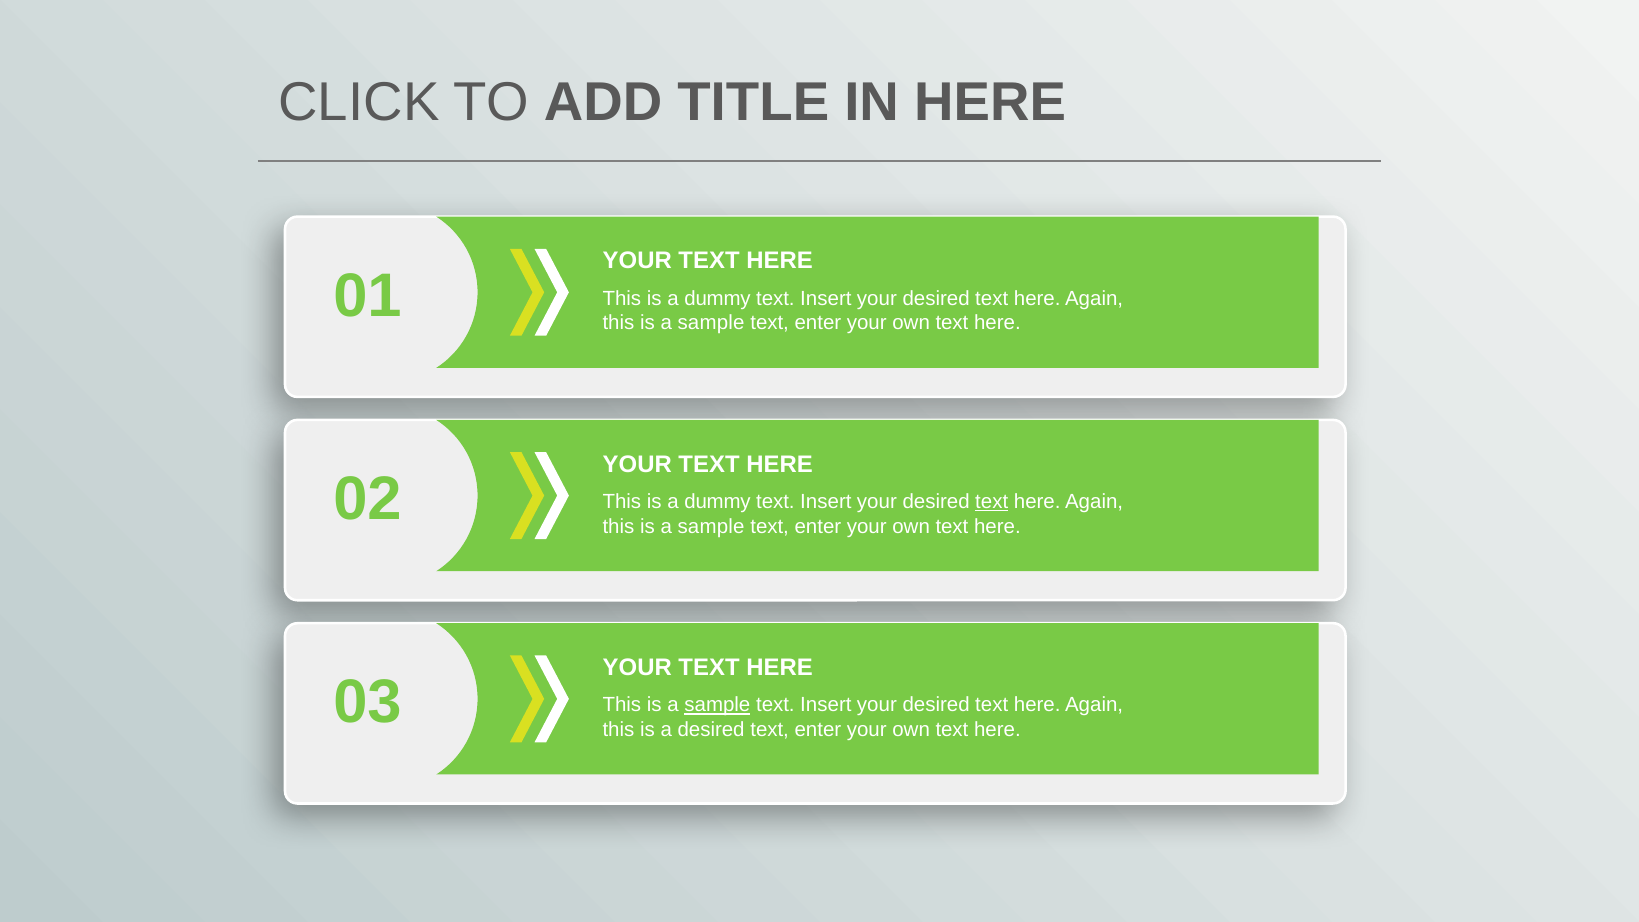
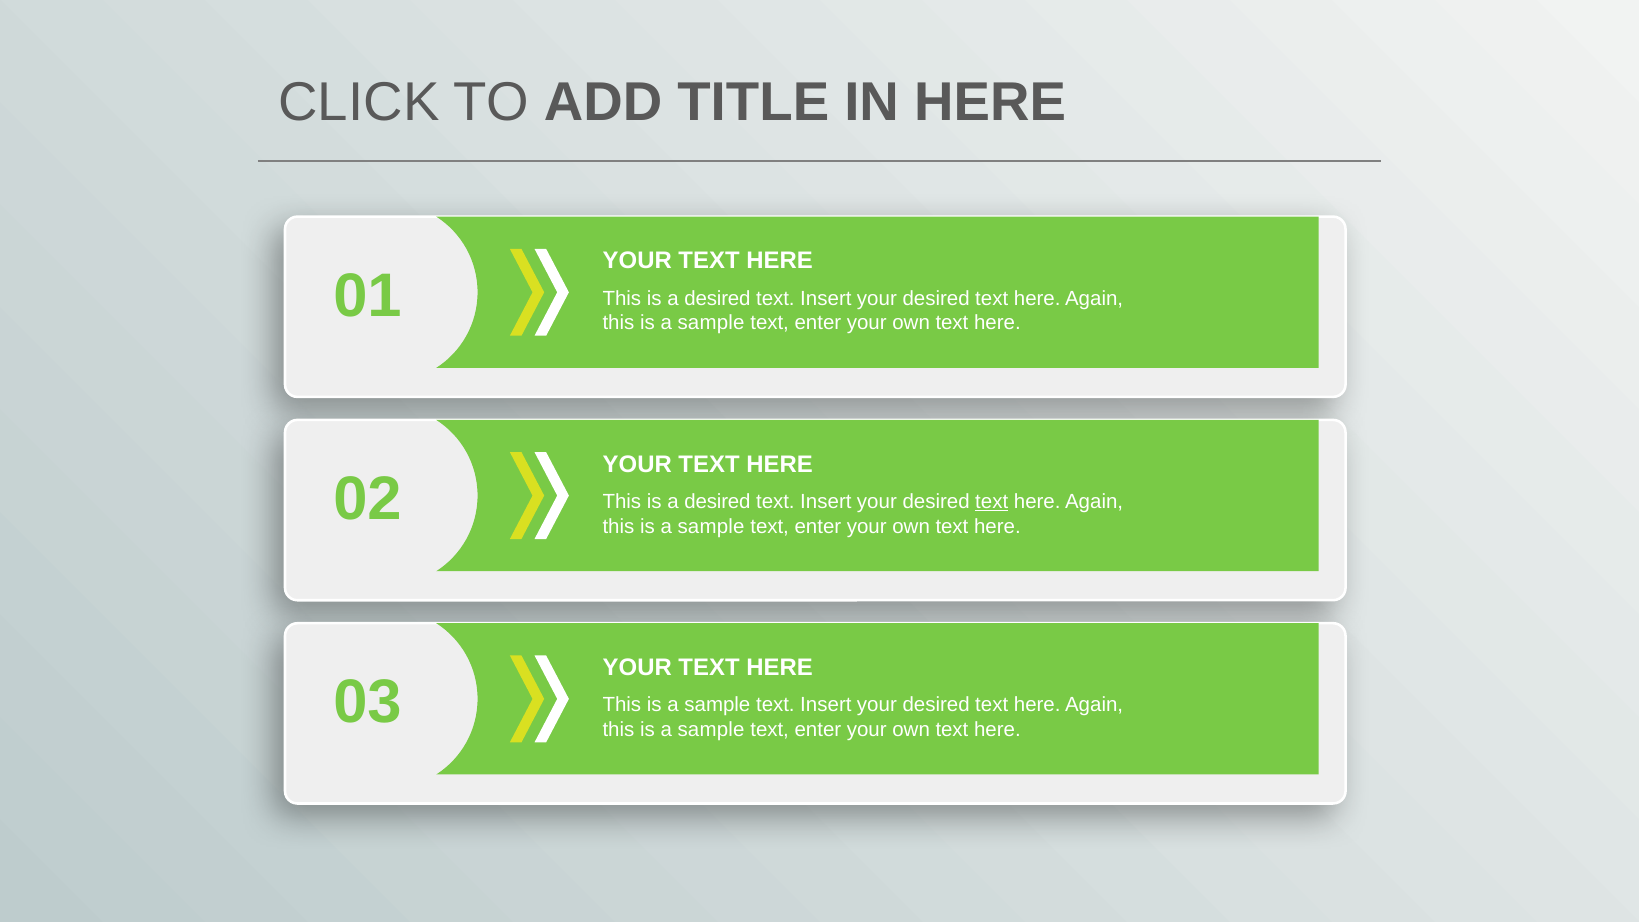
dummy at (717, 299): dummy -> desired
dummy at (717, 502): dummy -> desired
sample at (717, 705) underline: present -> none
desired at (711, 730): desired -> sample
